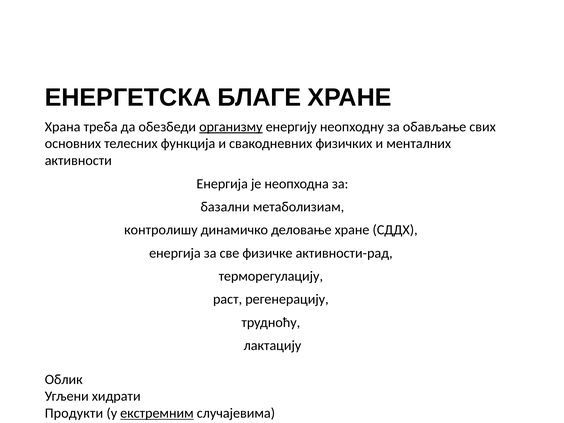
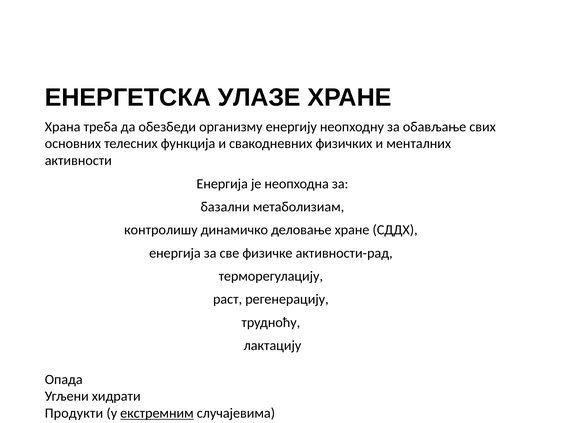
БЛАГЕ: БЛАГЕ -> УЛАЗЕ
организму underline: present -> none
Облик: Облик -> Опада
